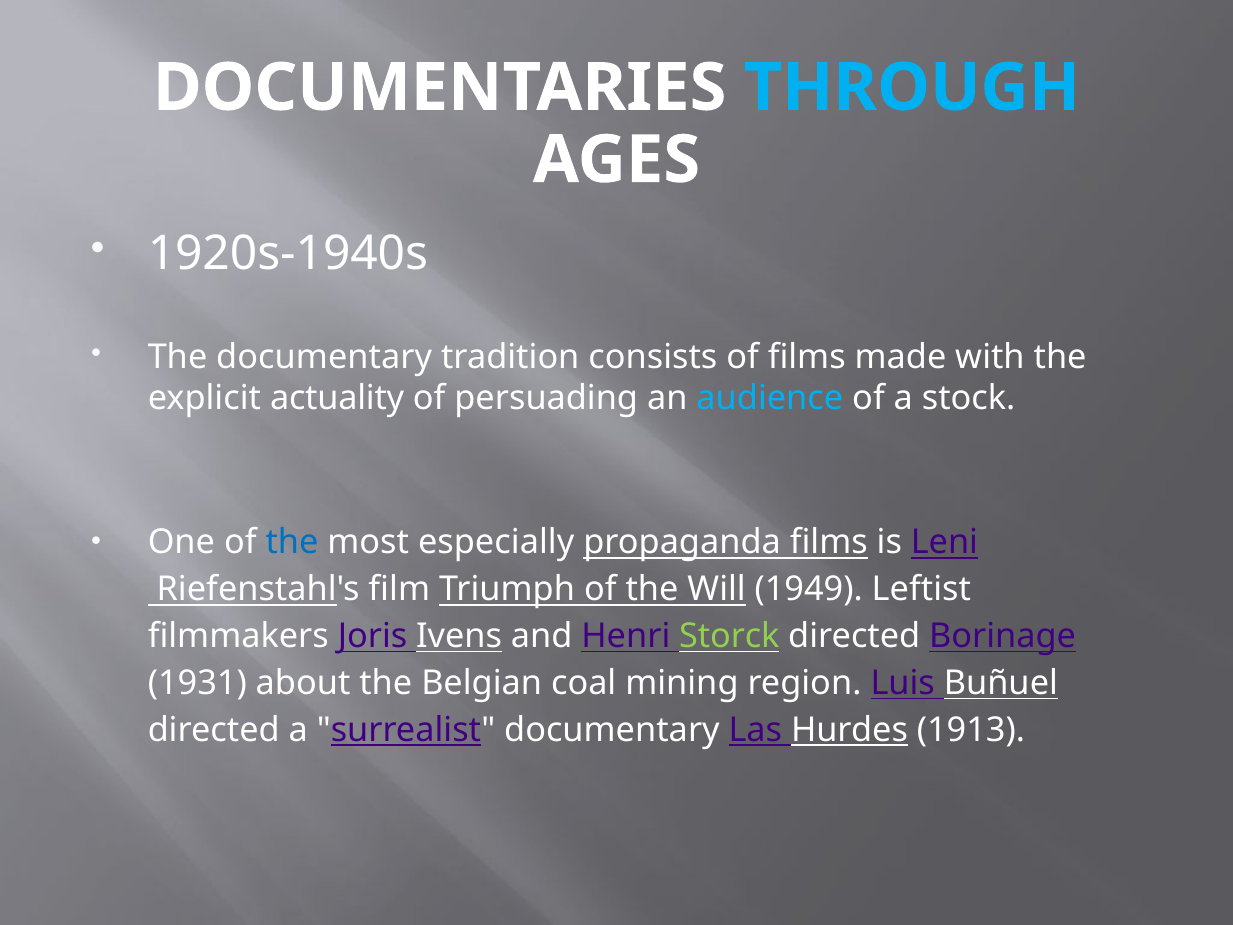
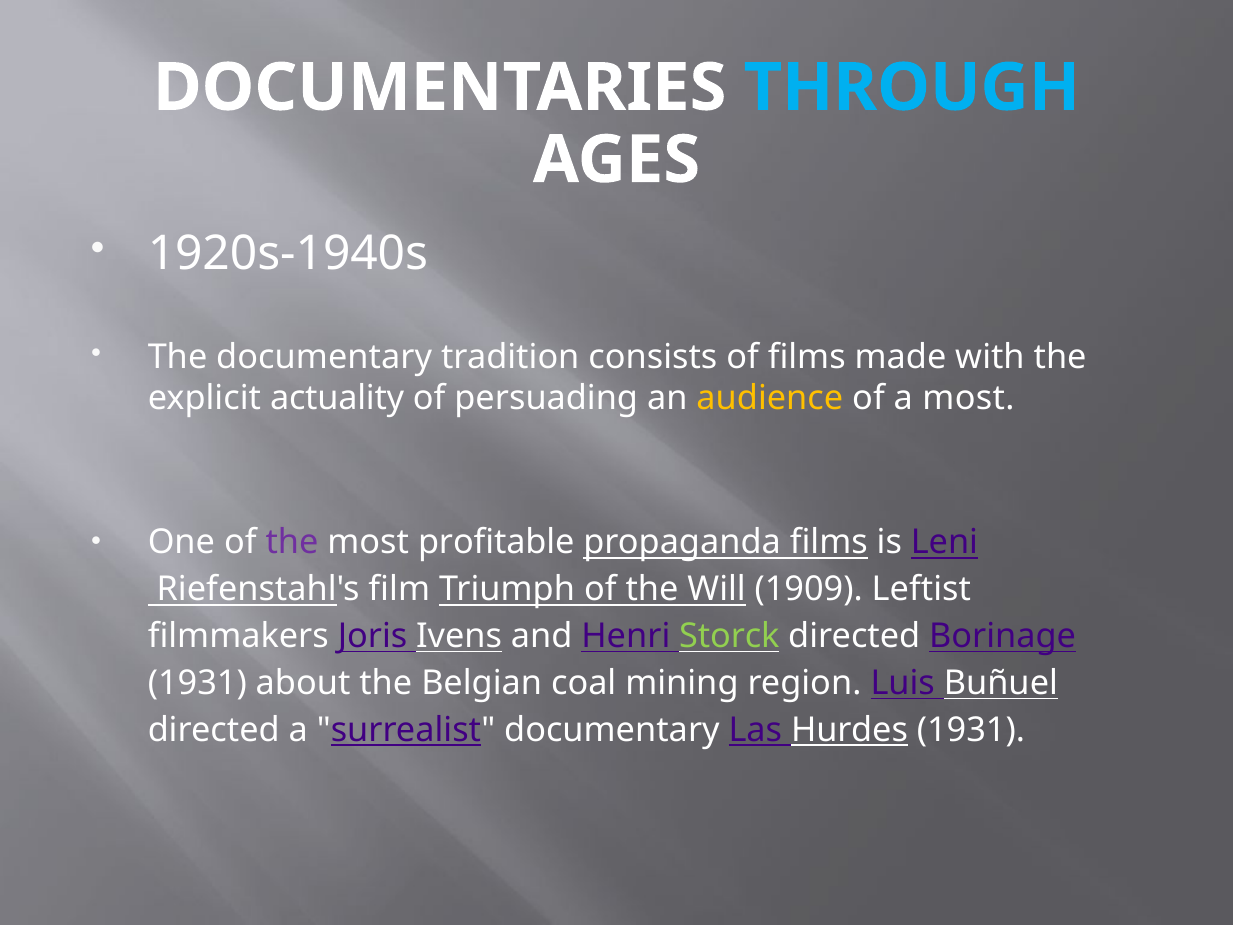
audience colour: light blue -> yellow
a stock: stock -> most
the at (292, 542) colour: blue -> purple
especially: especially -> profitable
1949: 1949 -> 1909
Hurdes 1913: 1913 -> 1931
